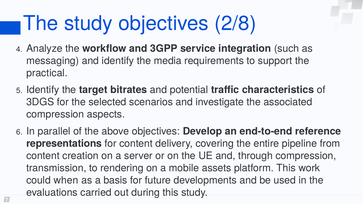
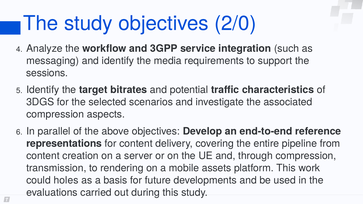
2/8: 2/8 -> 2/0
practical: practical -> sessions
when: when -> holes
